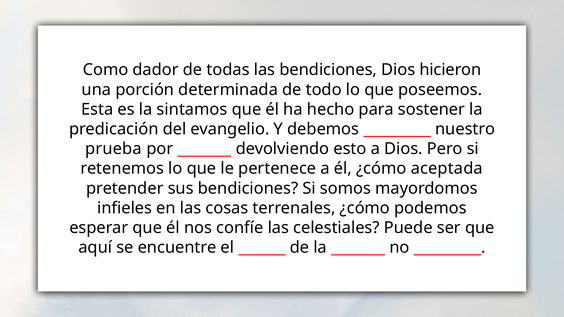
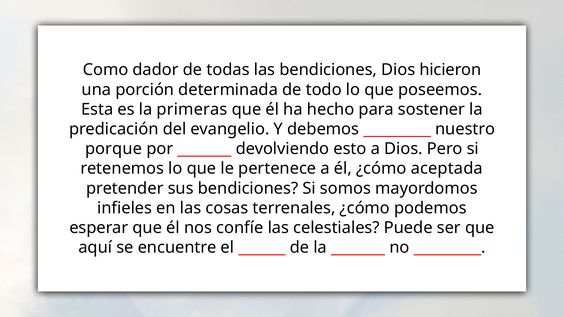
sintamos: sintamos -> primeras
prueba: prueba -> porque
